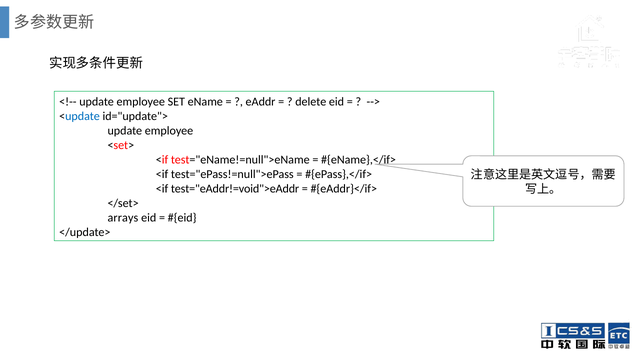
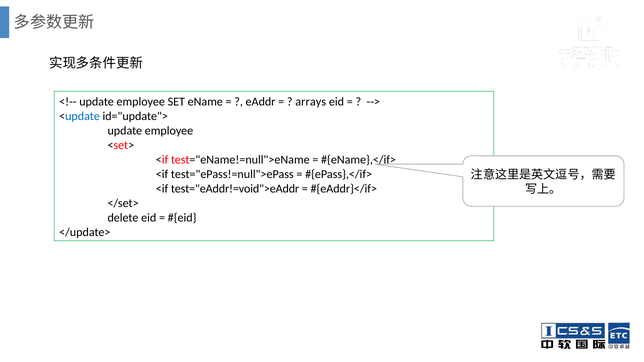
delete: delete -> arrays
arrays: arrays -> delete
